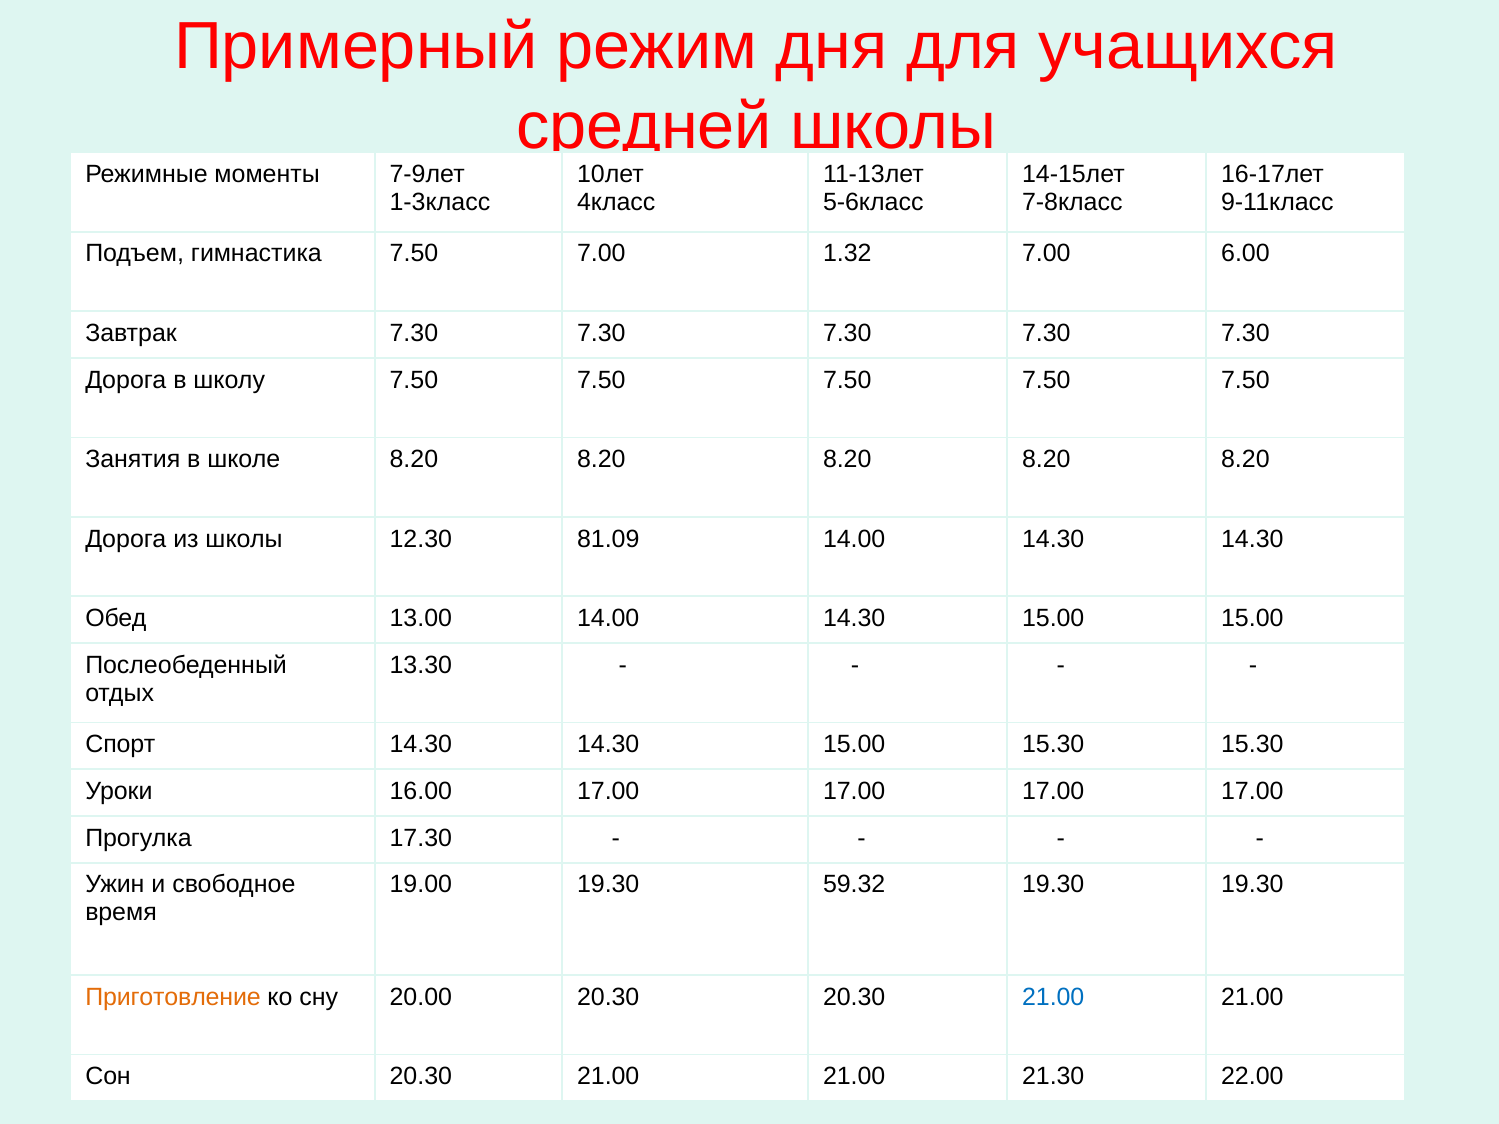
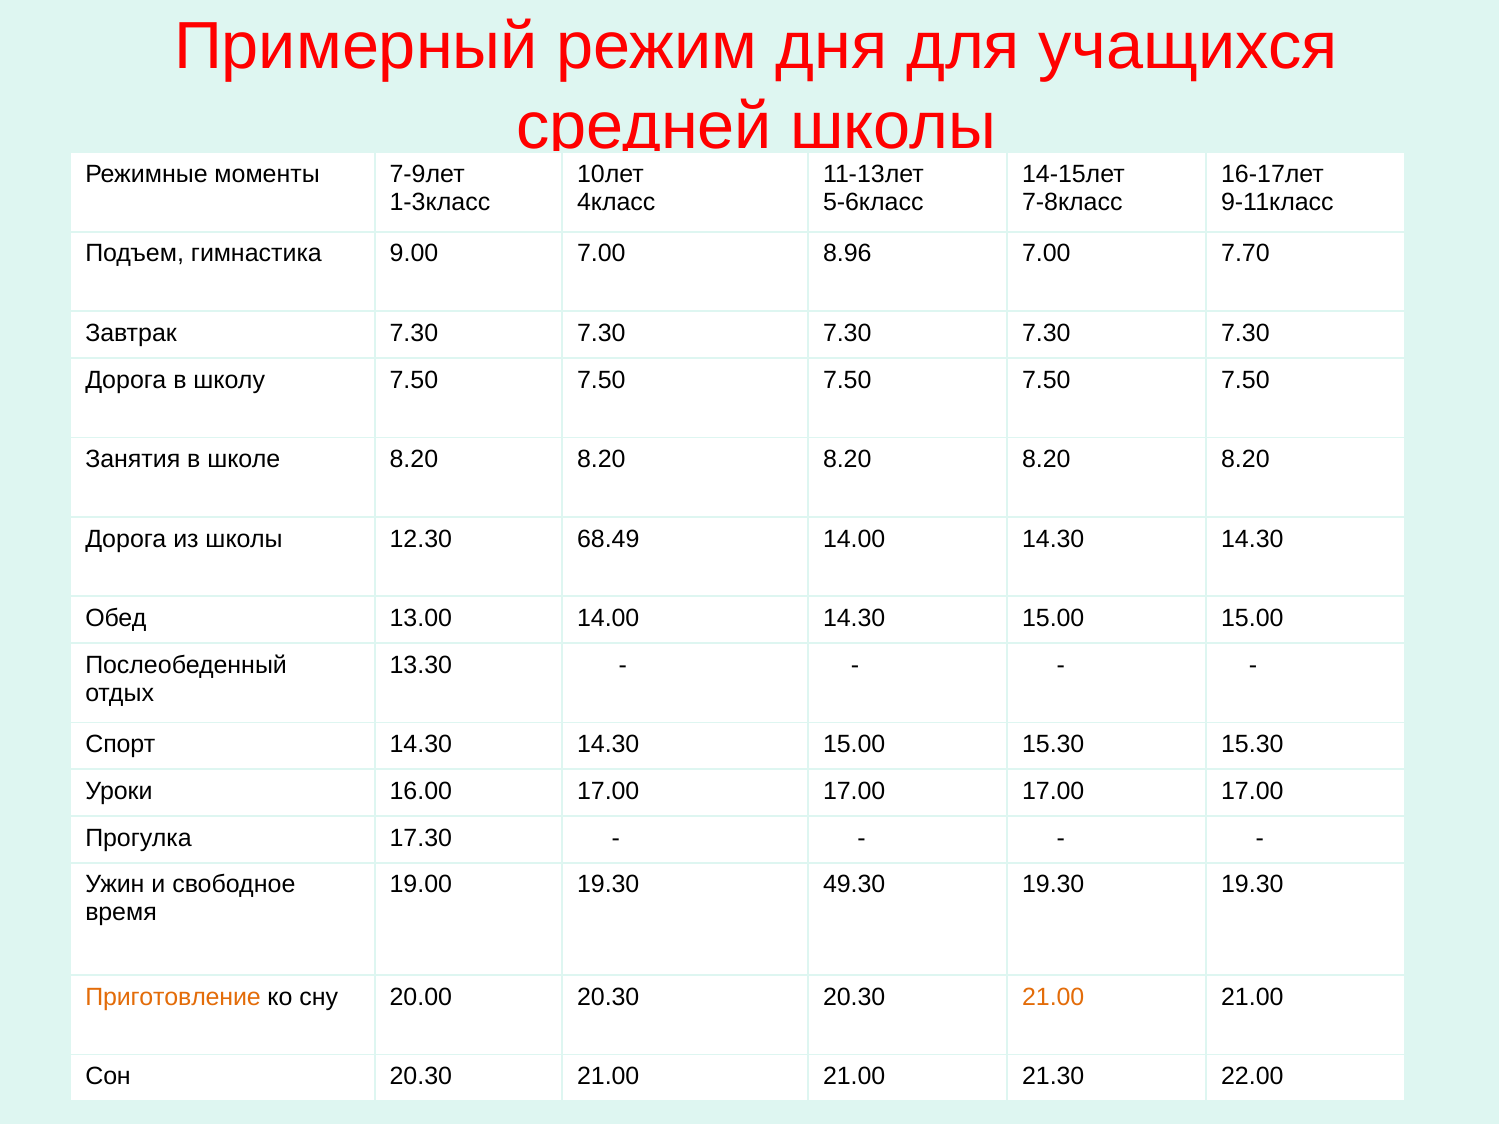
гимнастика 7.50: 7.50 -> 9.00
1.32: 1.32 -> 8.96
6.00: 6.00 -> 7.70
81.09: 81.09 -> 68.49
59.32: 59.32 -> 49.30
21.00 at (1053, 997) colour: blue -> orange
